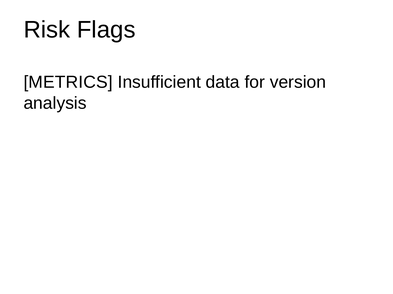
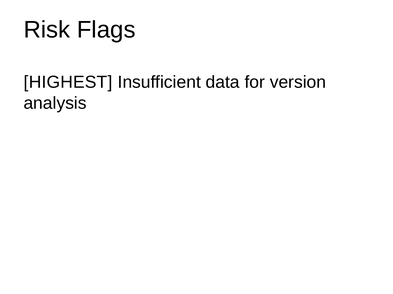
METRICS: METRICS -> HIGHEST
